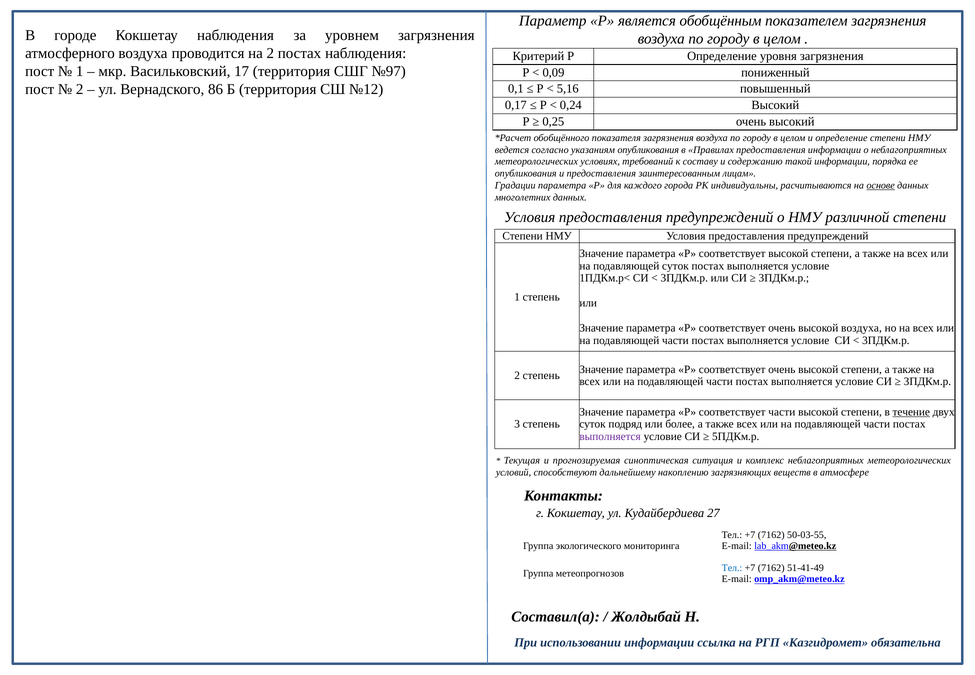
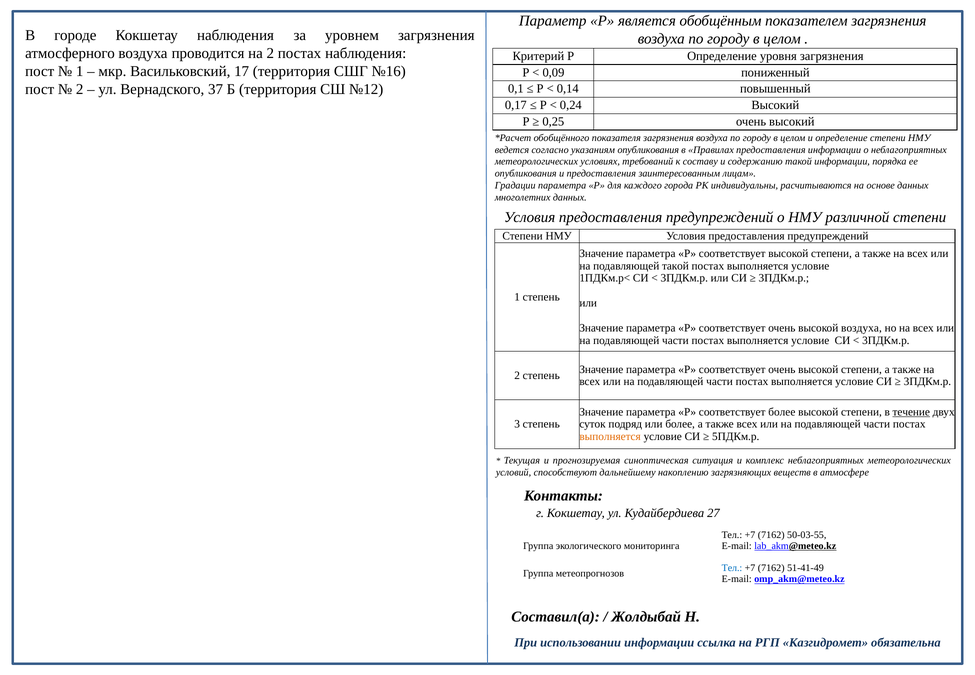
№97: №97 -> №16
86: 86 -> 37
5,16: 5,16 -> 0,14
основе underline: present -> none
подавляющей суток: суток -> такой
соответствует части: части -> более
выполняется at (610, 437) colour: purple -> orange
